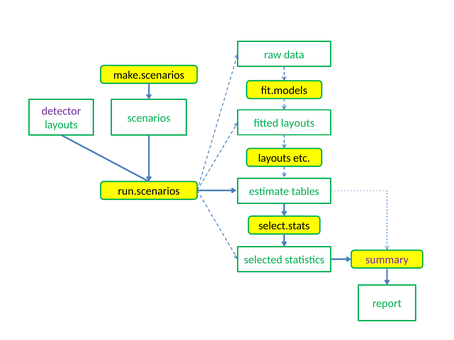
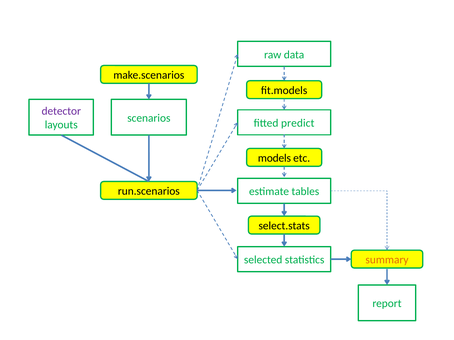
fitted layouts: layouts -> predict
layouts at (274, 158): layouts -> models
summary colour: purple -> orange
